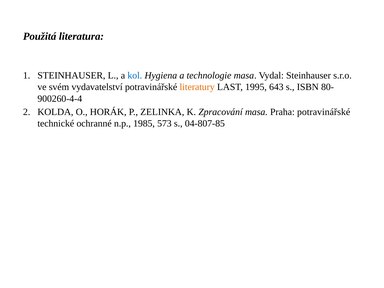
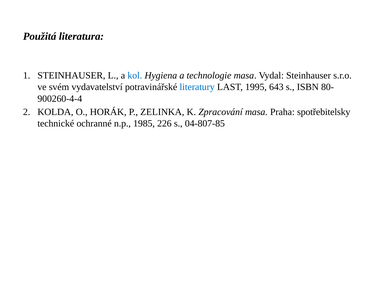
literatury colour: orange -> blue
Praha potravinářské: potravinářské -> spotřebitelsky
573: 573 -> 226
